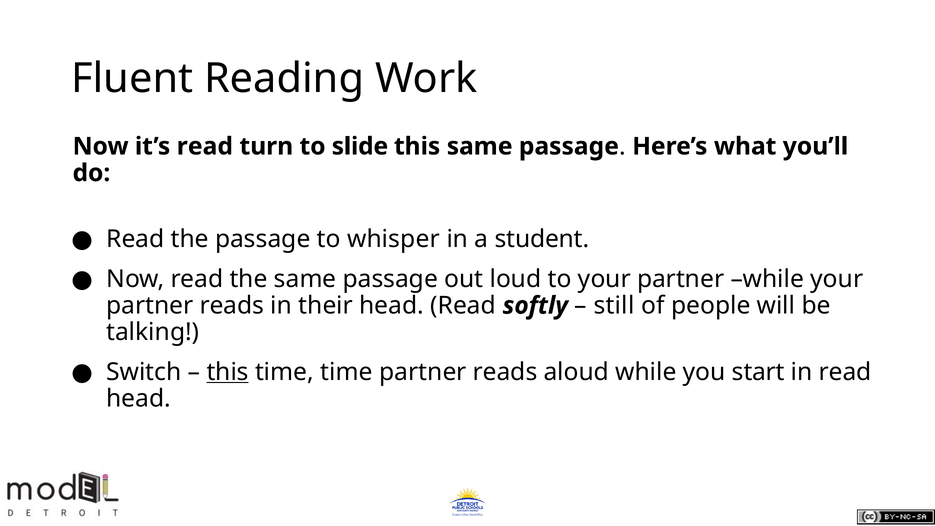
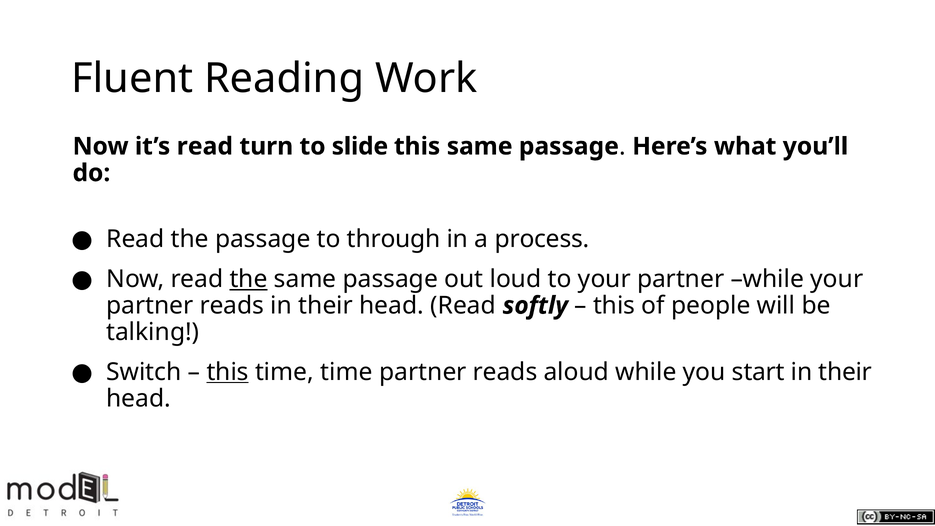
whisper: whisper -> through
student: student -> process
the at (249, 279) underline: none -> present
still at (614, 306): still -> this
read at (845, 372): read -> their
